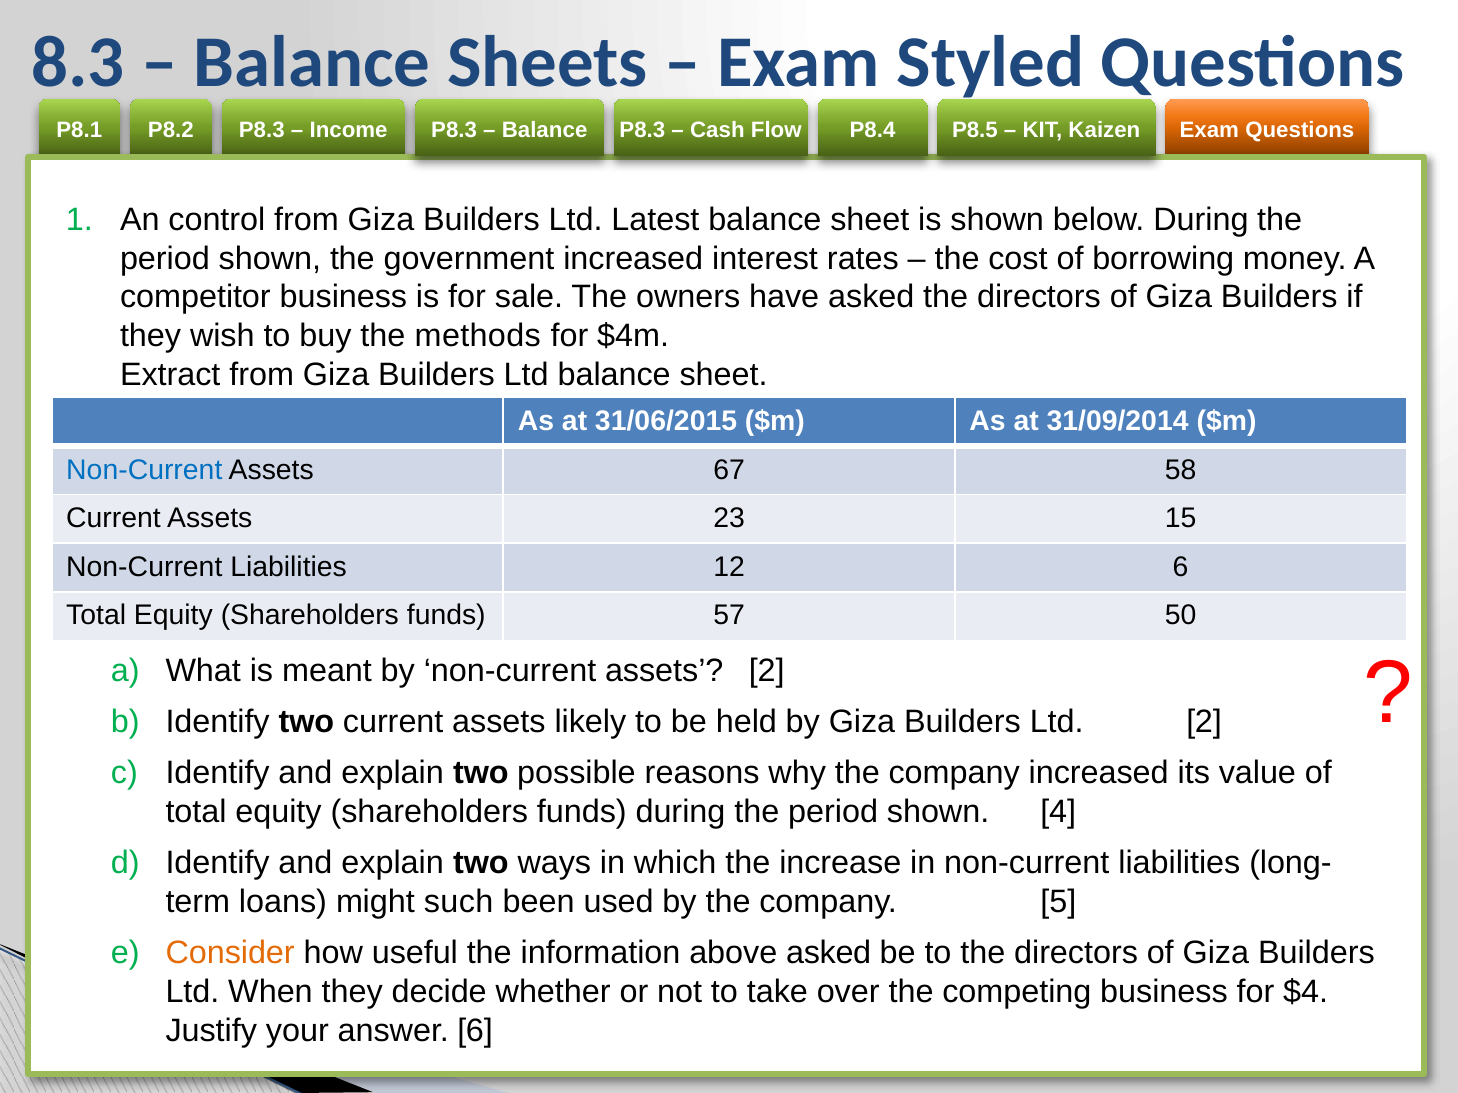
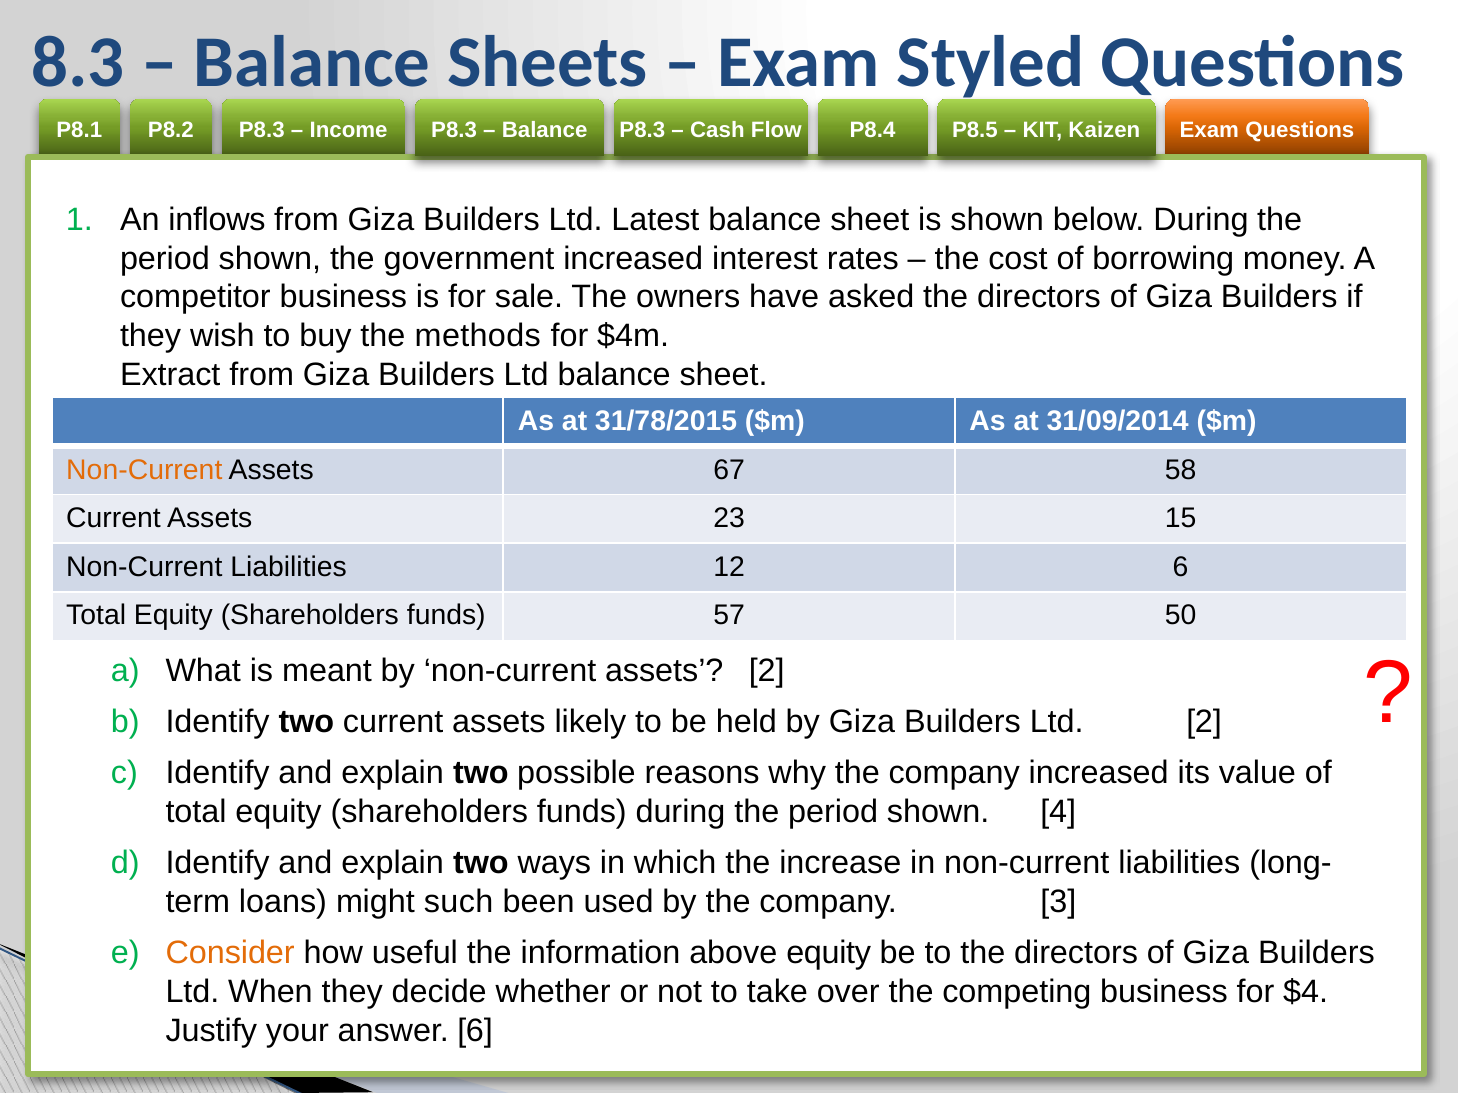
control: control -> inflows
31/06/2015: 31/06/2015 -> 31/78/2015
Non-Current at (144, 470) colour: blue -> orange
5: 5 -> 3
above asked: asked -> equity
